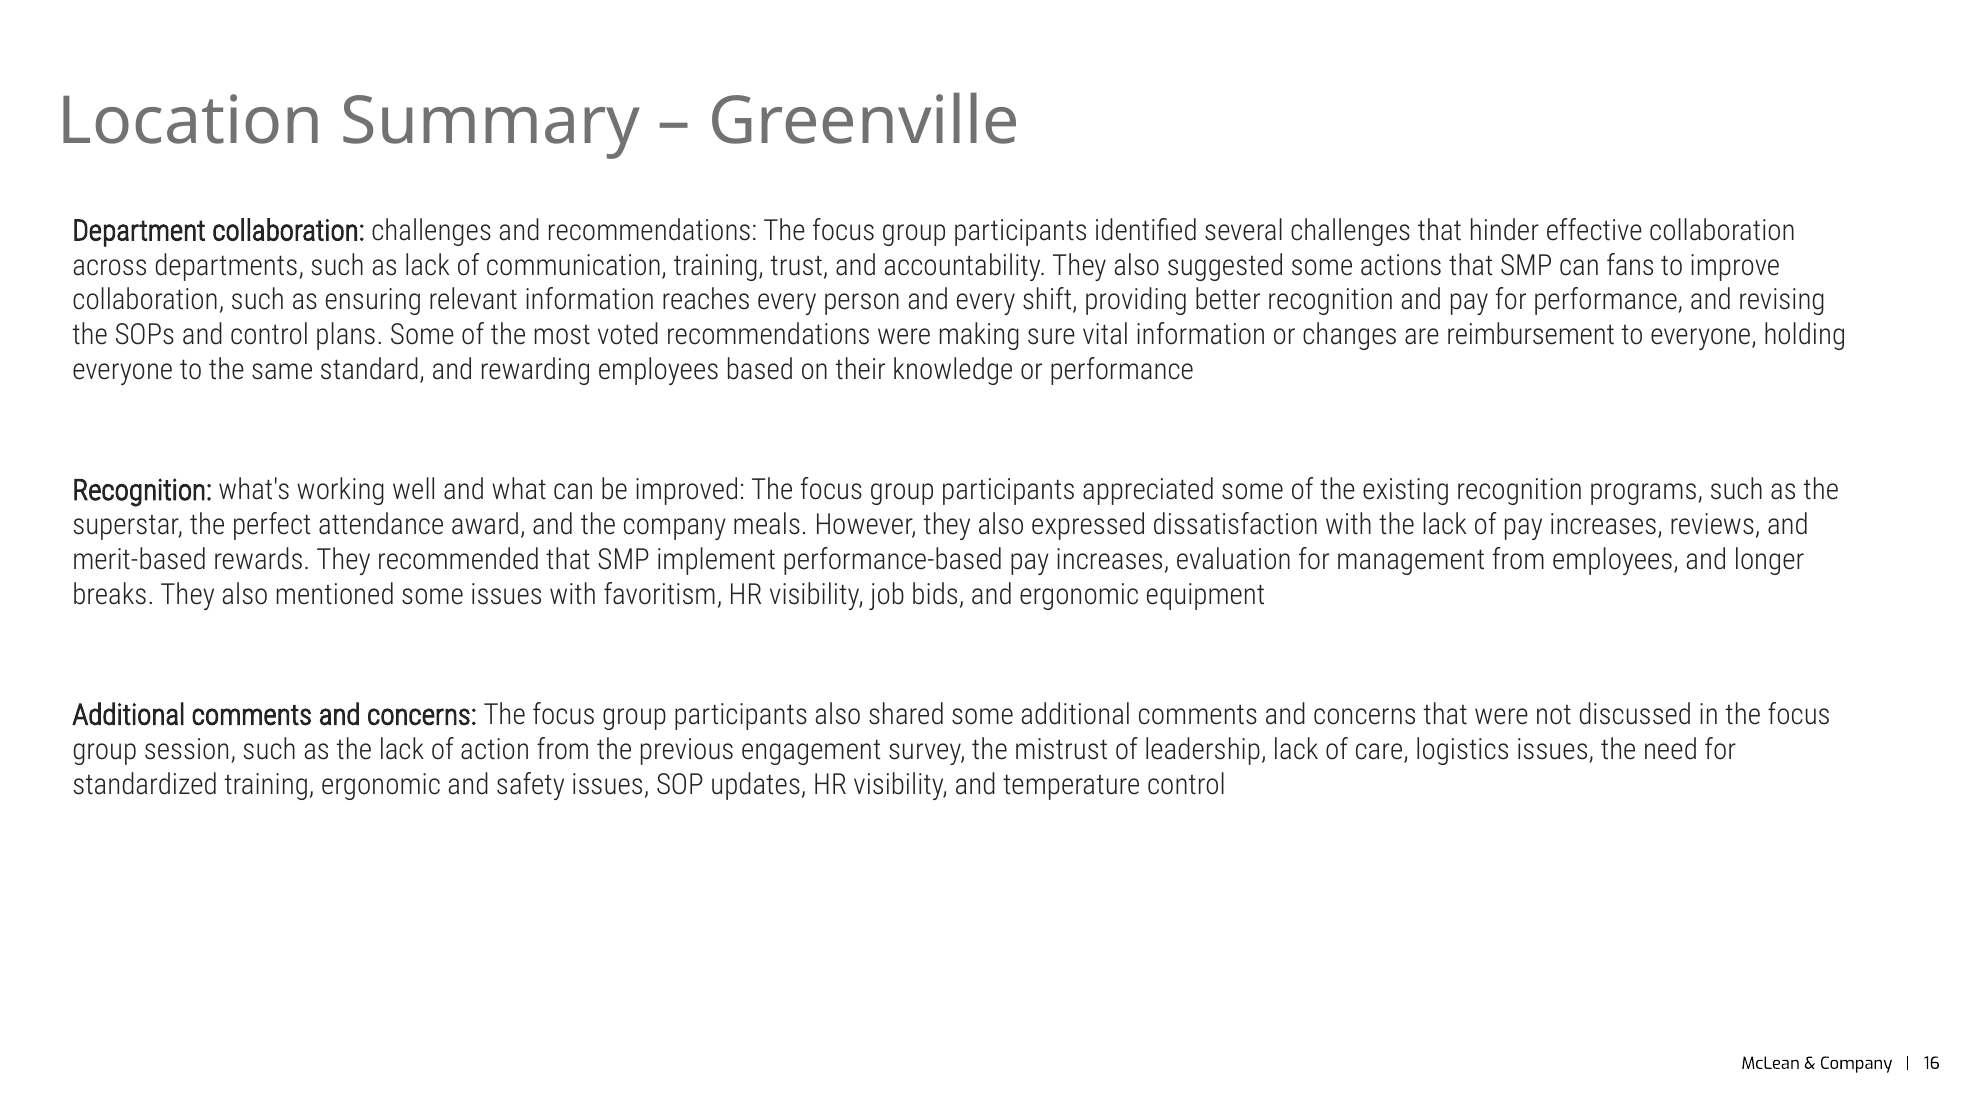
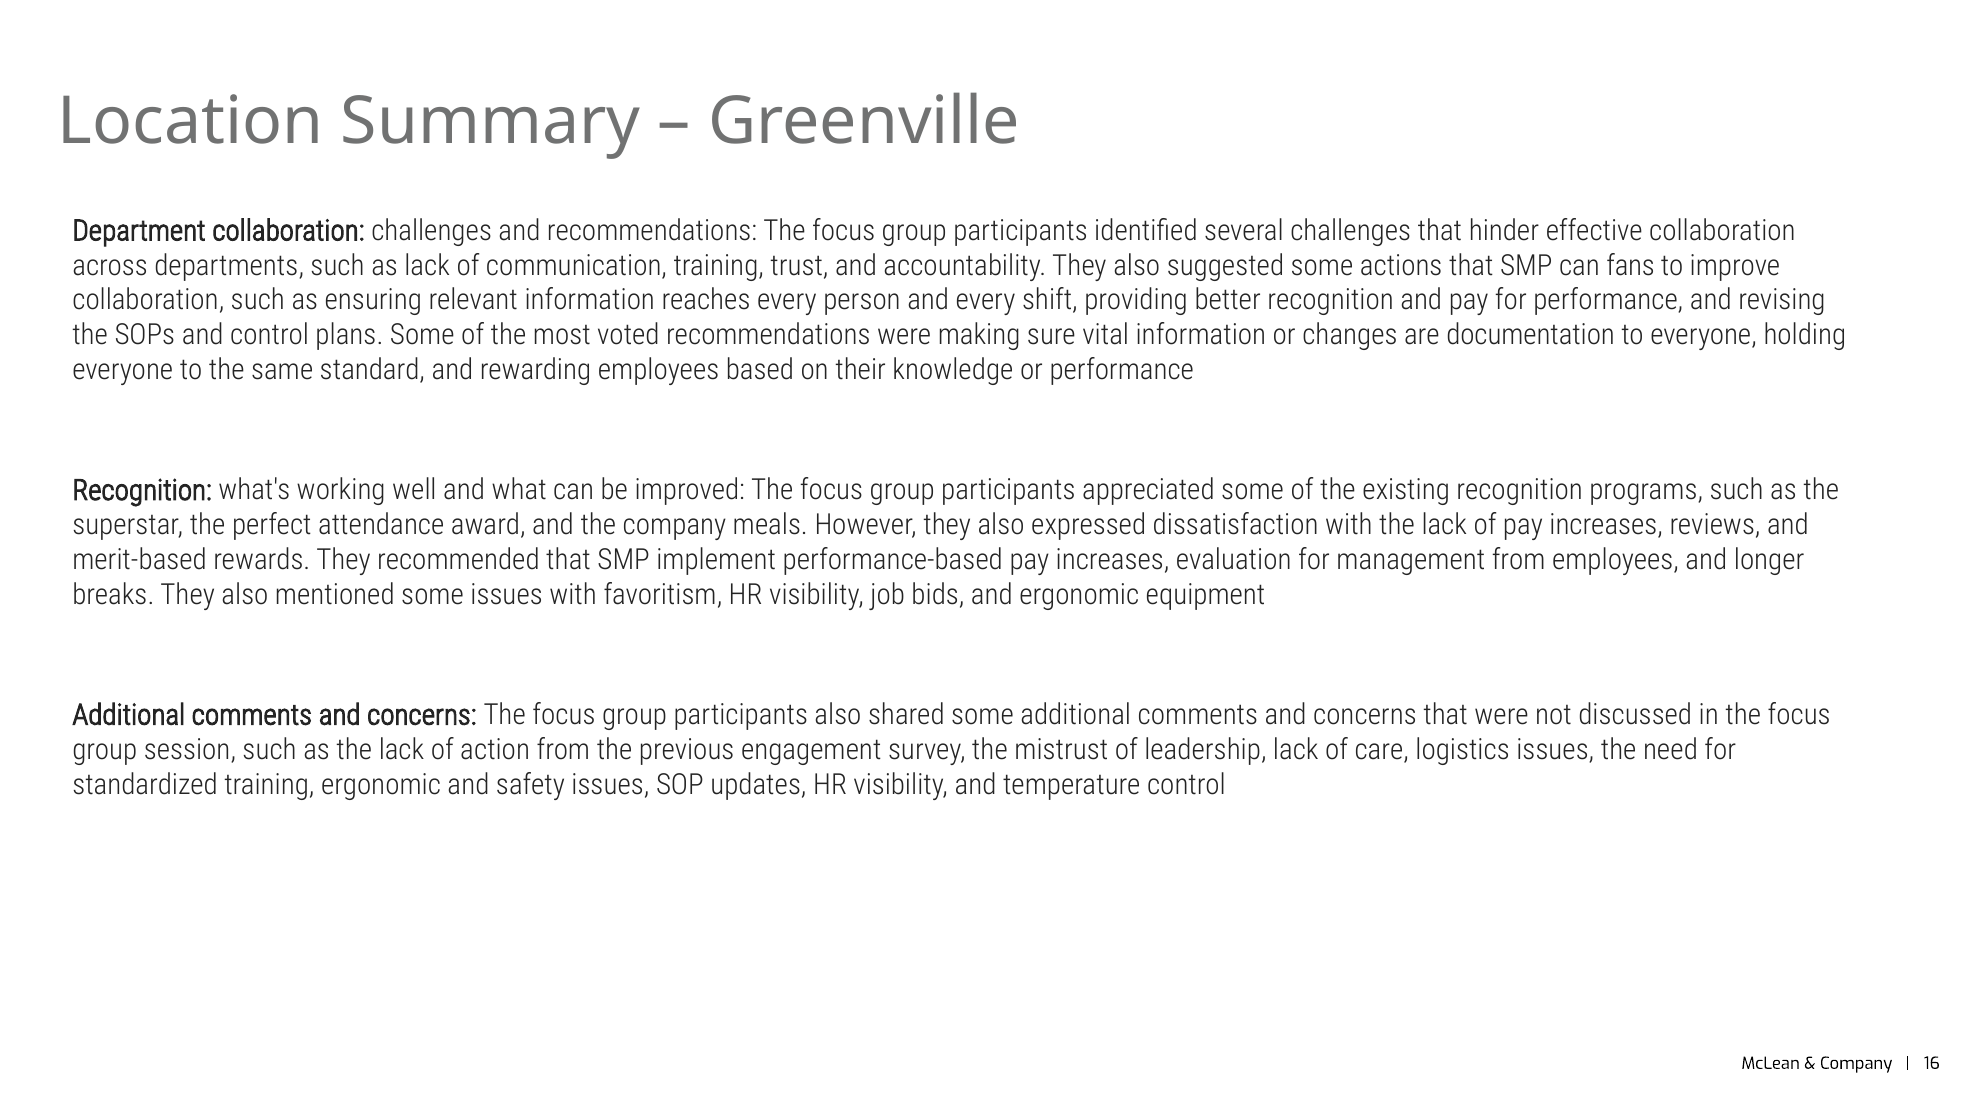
reimbursement: reimbursement -> documentation
